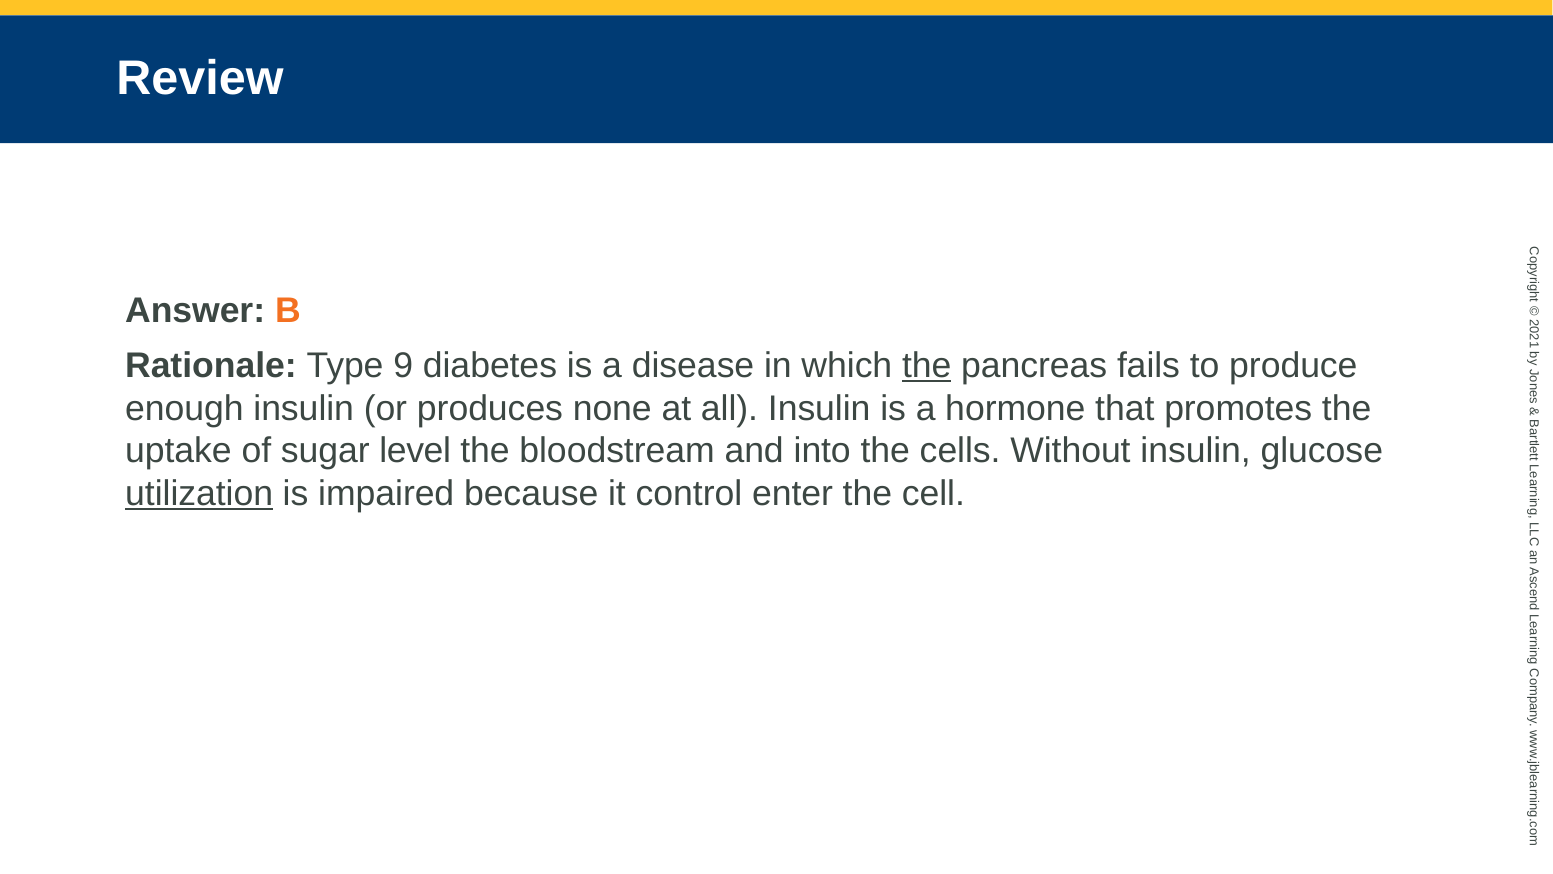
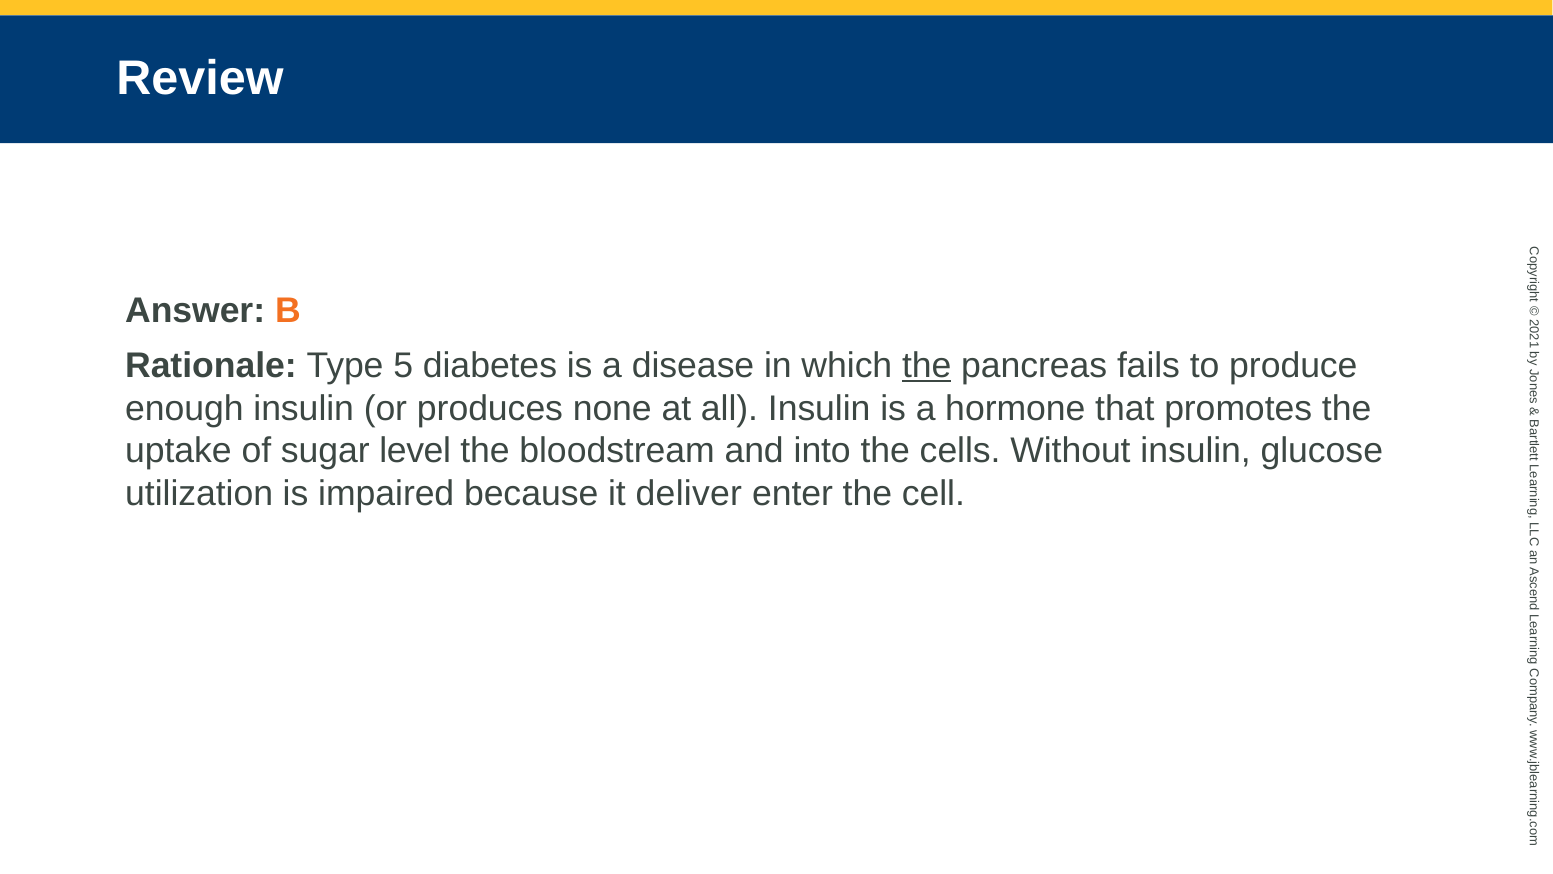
9: 9 -> 5
utilization underline: present -> none
control: control -> deliver
